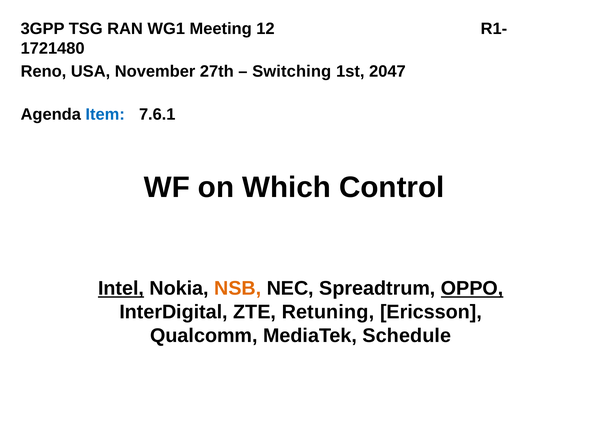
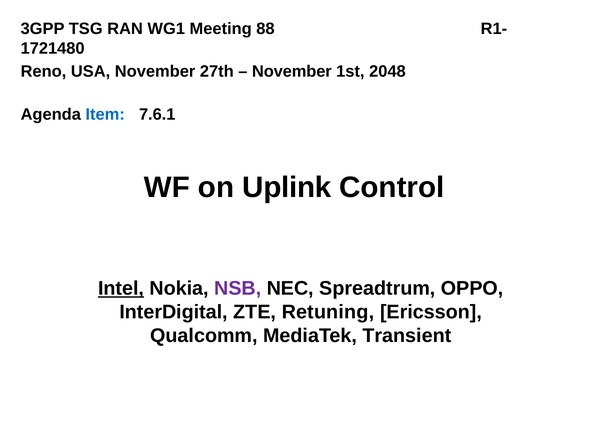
12: 12 -> 88
Switching at (292, 71): Switching -> November
2047: 2047 -> 2048
Which: Which -> Uplink
NSB colour: orange -> purple
OPPO underline: present -> none
Schedule: Schedule -> Transient
